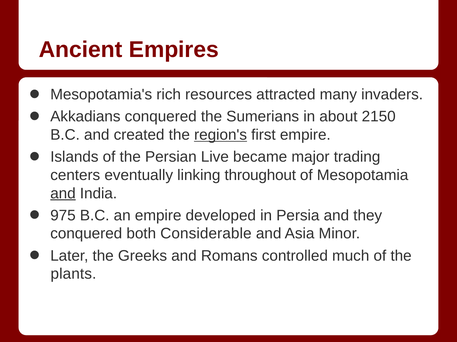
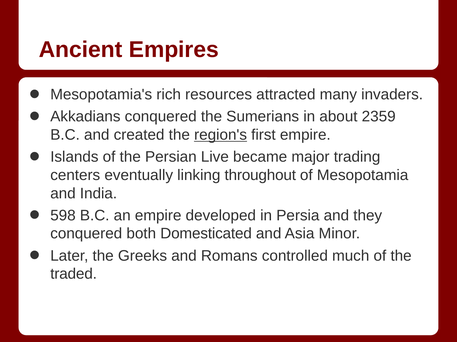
2150: 2150 -> 2359
and at (63, 194) underline: present -> none
975: 975 -> 598
Considerable: Considerable -> Domesticated
plants: plants -> traded
